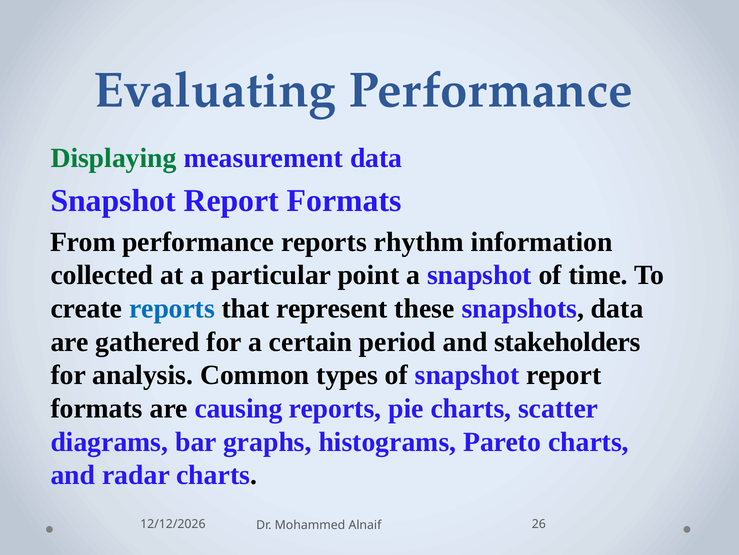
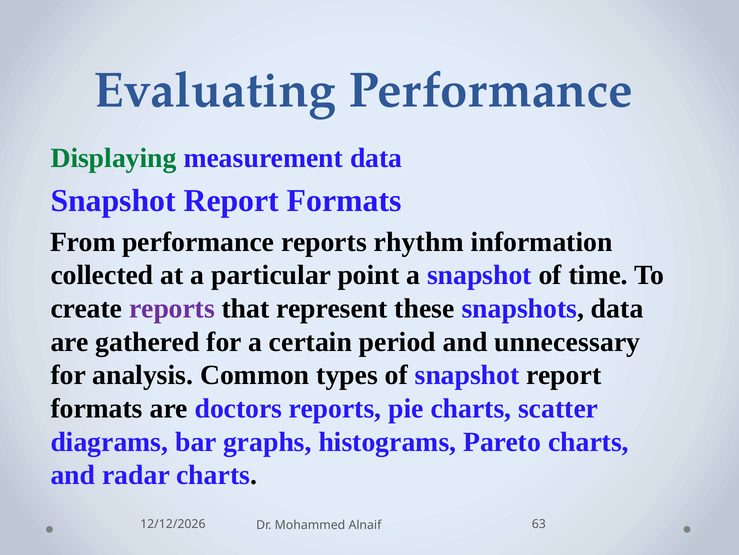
reports at (172, 308) colour: blue -> purple
stakeholders: stakeholders -> unnecessary
causing: causing -> doctors
26: 26 -> 63
